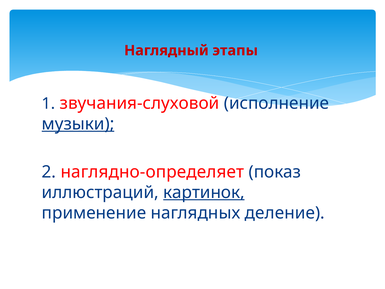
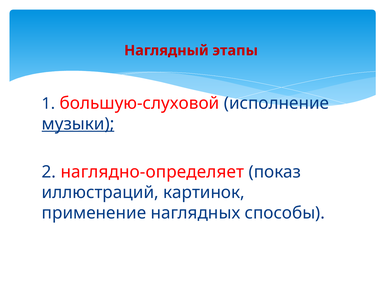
звучания-слуховой: звучания-слуховой -> большую-слуховой
картинок underline: present -> none
деление: деление -> способы
